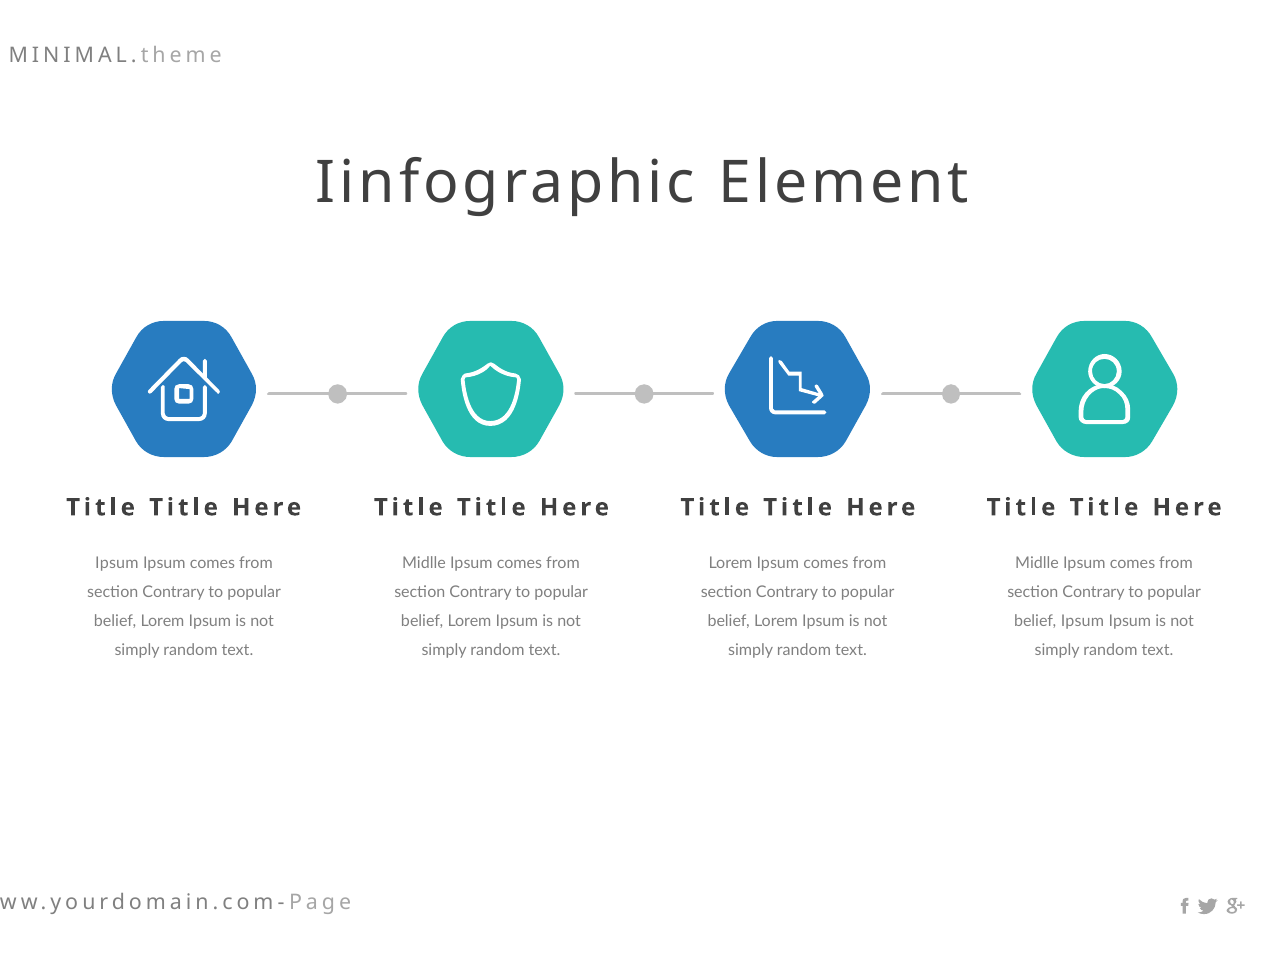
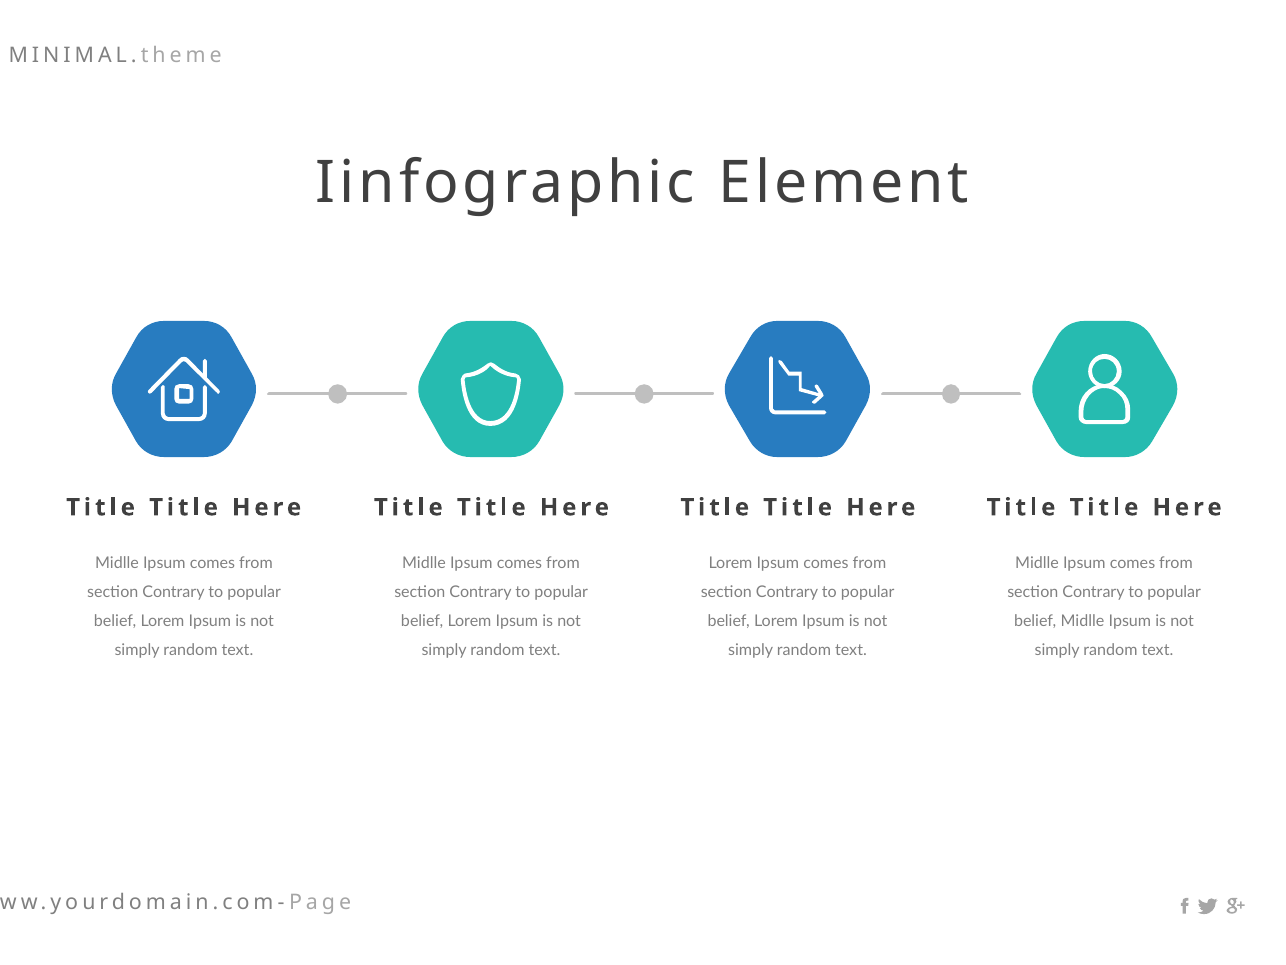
Ipsum at (117, 563): Ipsum -> Midlle
belief Ipsum: Ipsum -> Midlle
